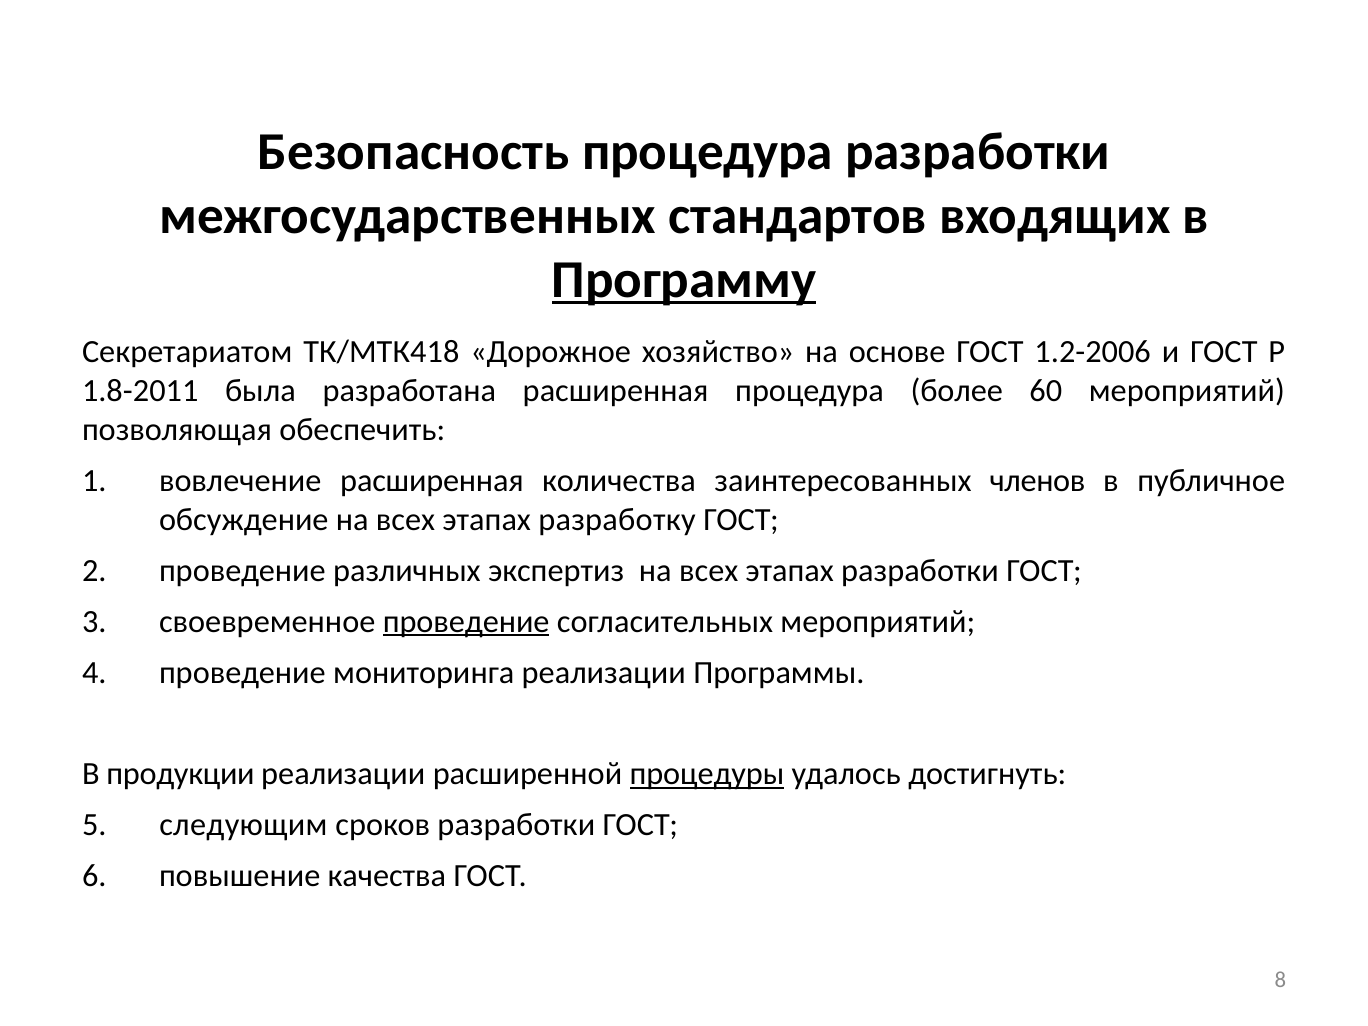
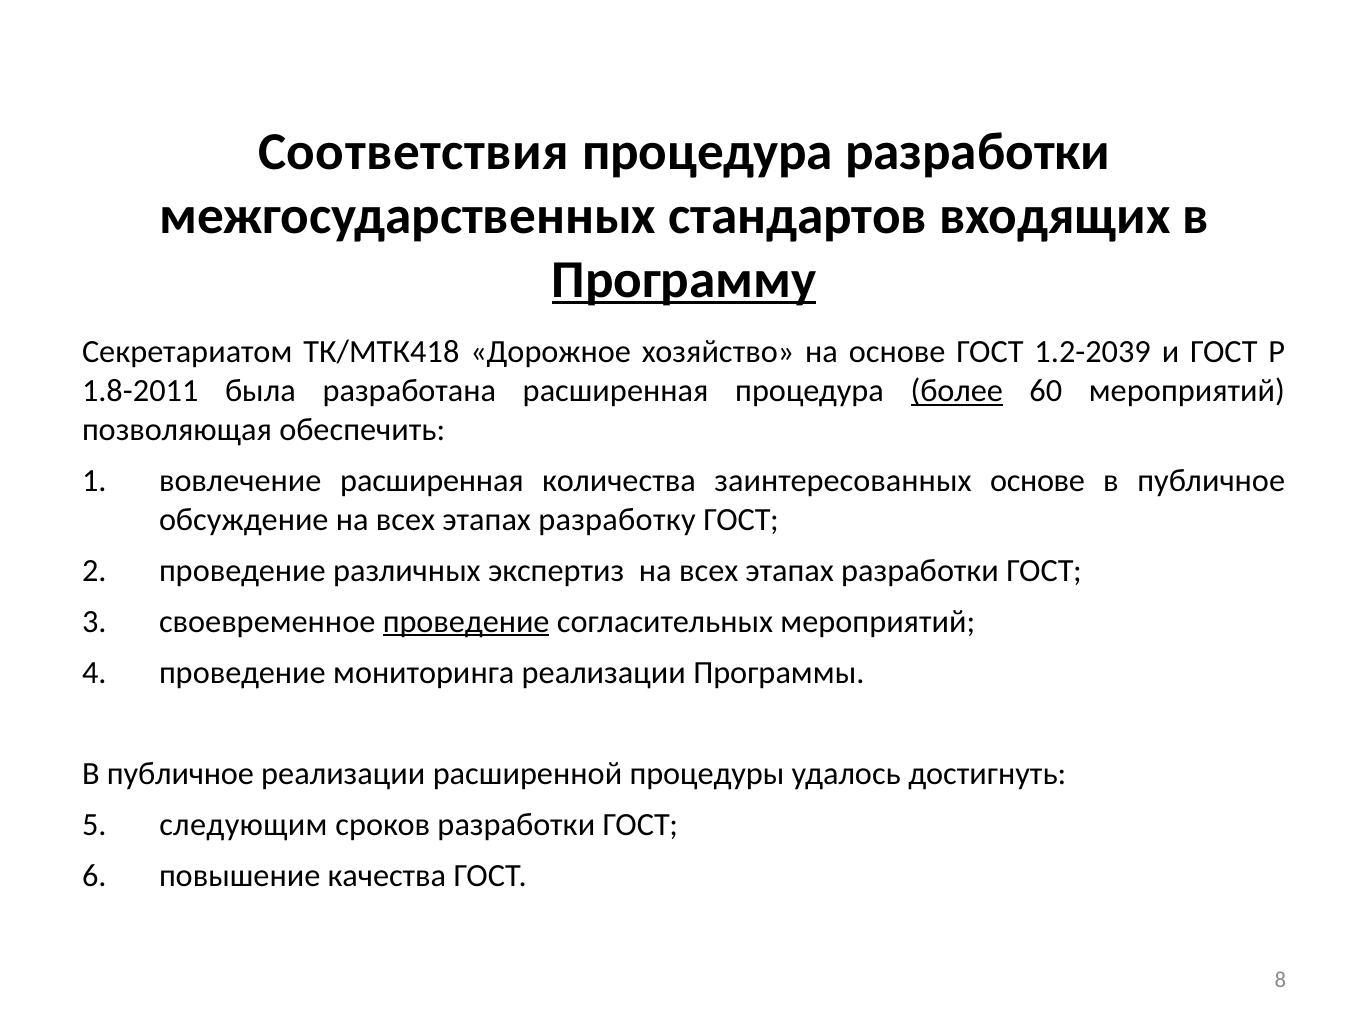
Безопасность: Безопасность -> Соответствия
1.2-2006: 1.2-2006 -> 1.2-2039
более underline: none -> present
заинтересованных членов: членов -> основе
продукции at (181, 774): продукции -> публичное
процедуры underline: present -> none
